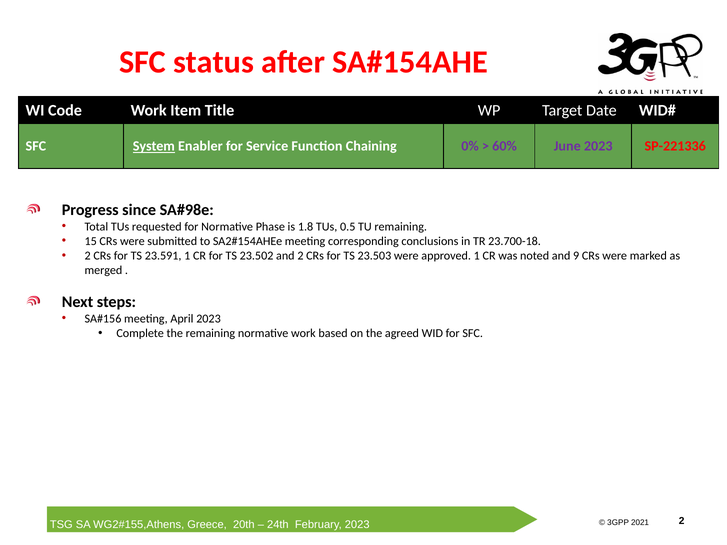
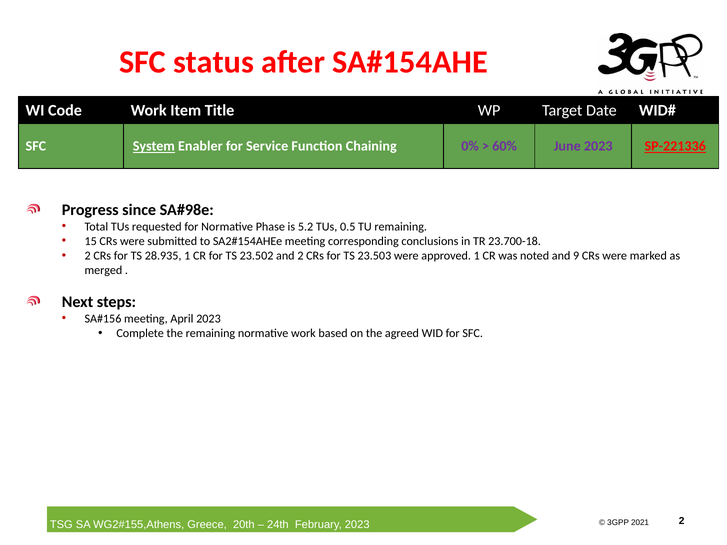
SP-221336 underline: none -> present
1.8: 1.8 -> 5.2
23.591: 23.591 -> 28.935
